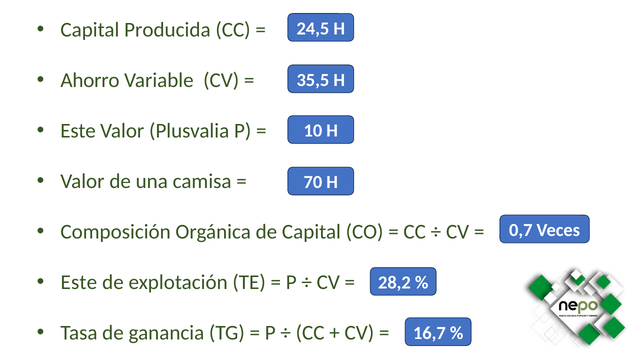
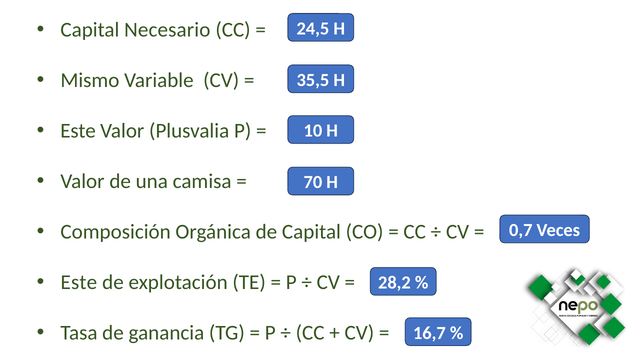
Producida: Producida -> Necesario
Ahorro: Ahorro -> Mismo
